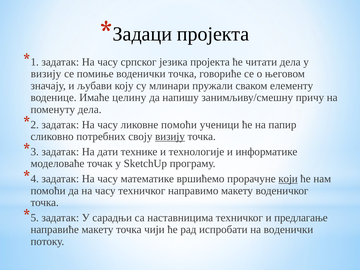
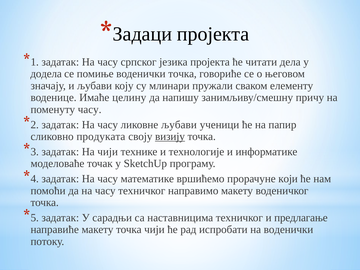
визију at (46, 74): визију -> додела
поменуту дела: дела -> часу
ликовне помоћи: помоћи -> љубави
потребних: потребних -> продуката
На дати: дати -> чији
који underline: present -> none
